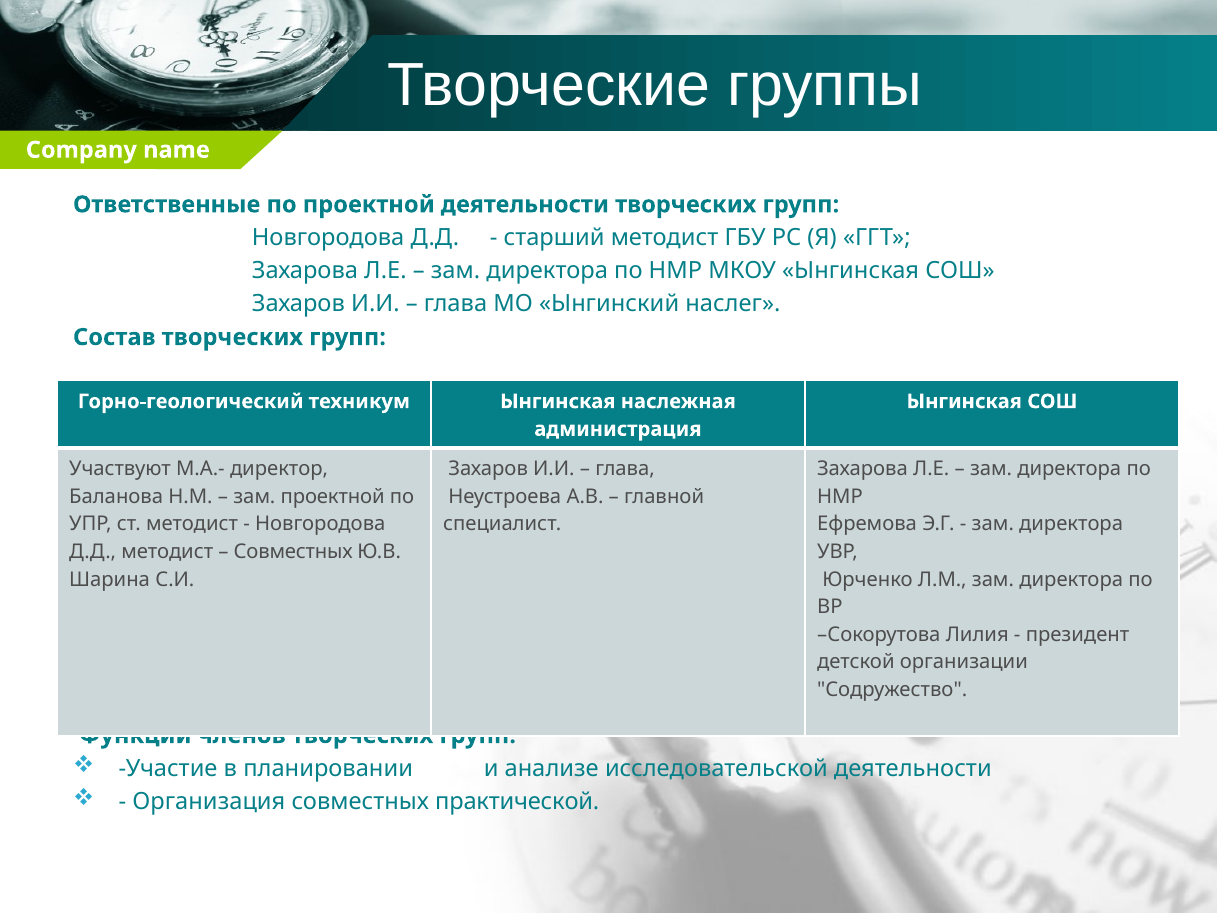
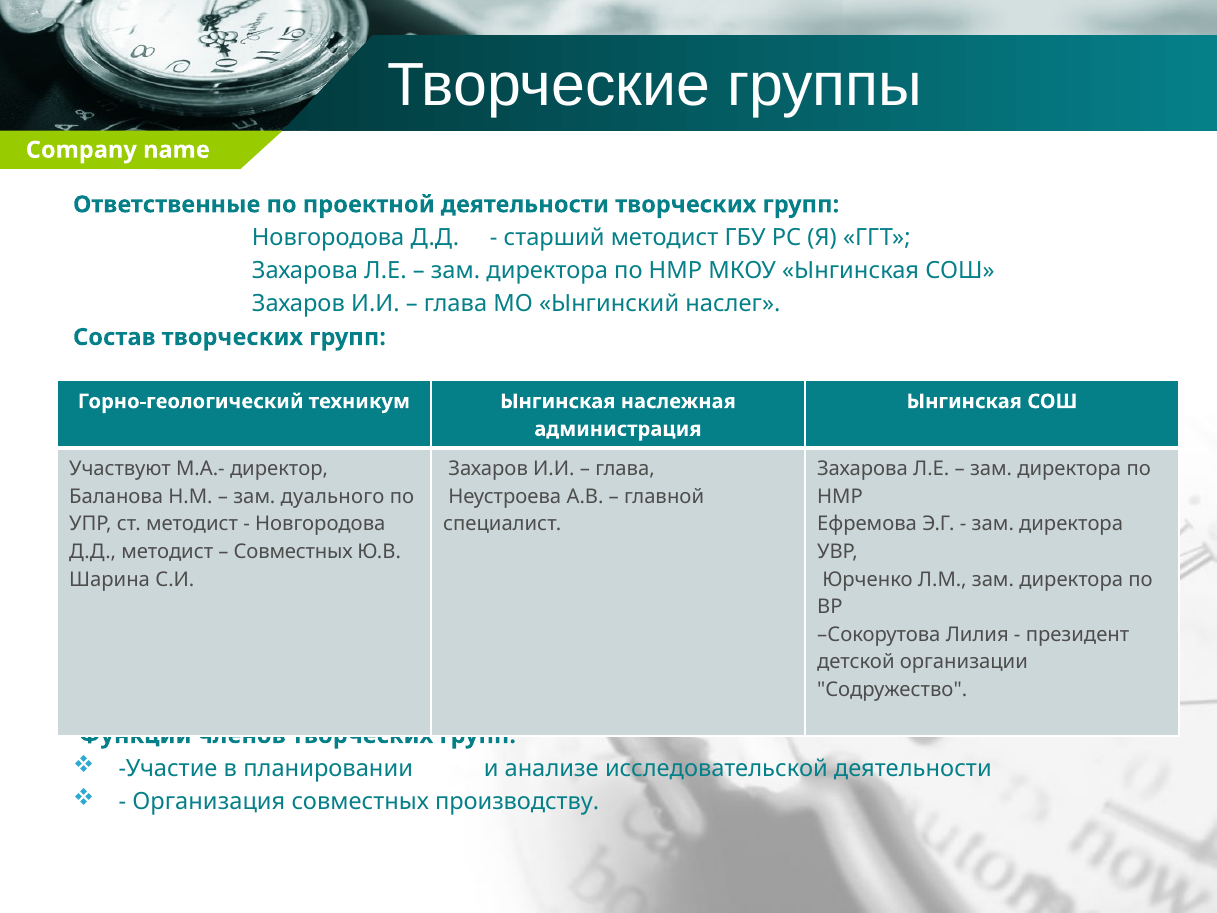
зам проектной: проектной -> дуального
практической: практической -> производству
